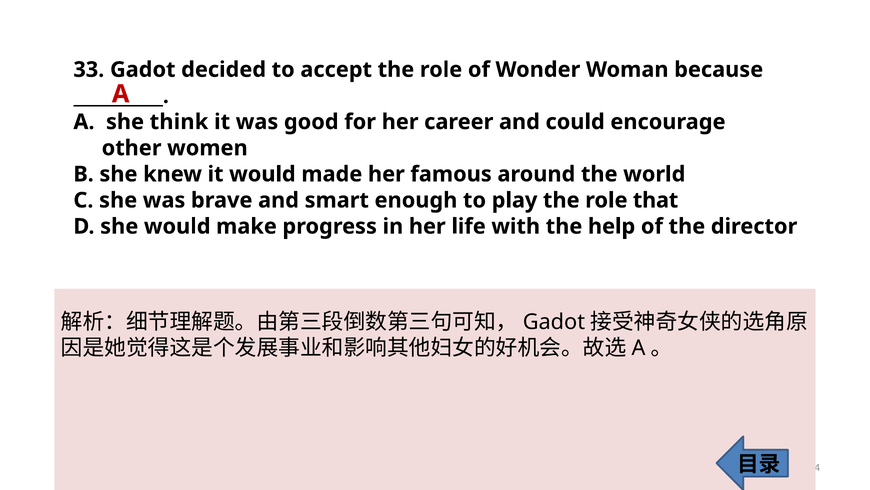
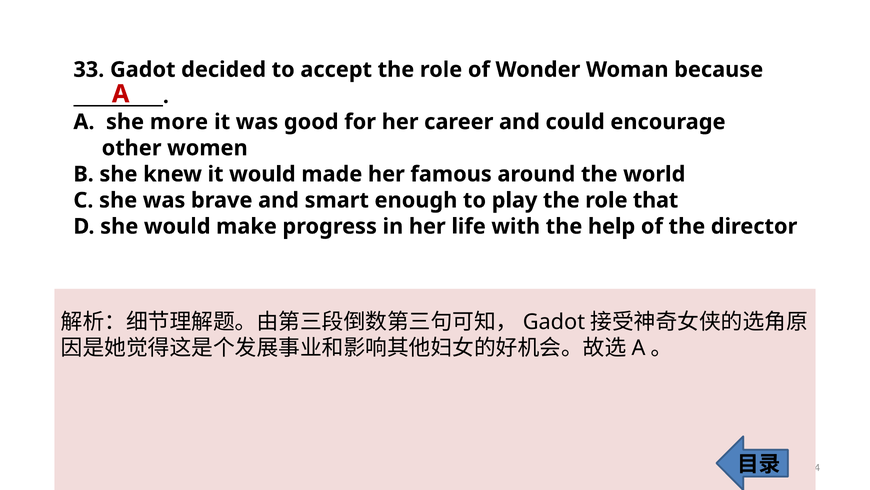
think: think -> more
